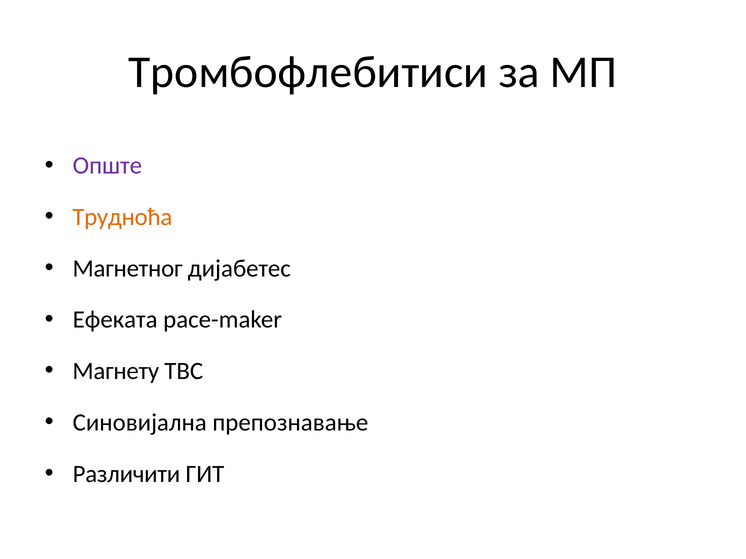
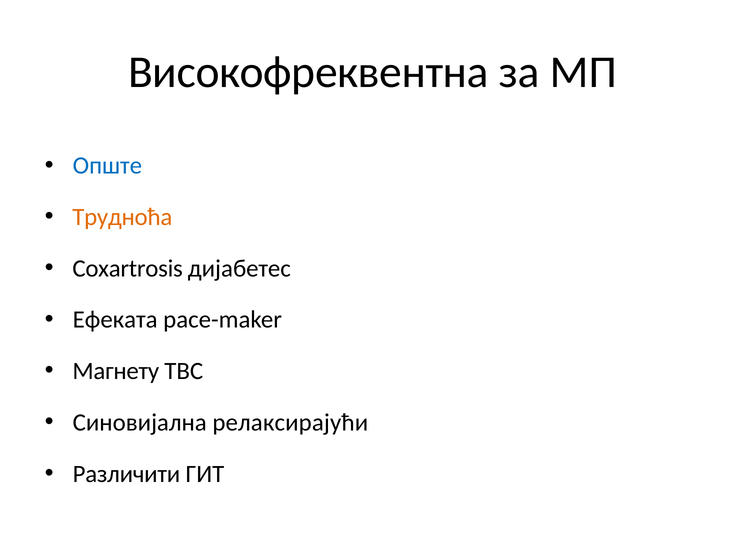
Тромбофлебитиси: Тромбофлебитиси -> Високофреквентна
Опште colour: purple -> blue
Магнетног: Магнетног -> Coxartrosis
препознавање: препознавање -> релаксирајући
